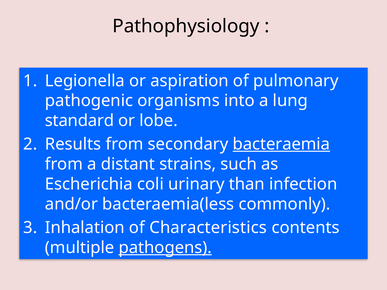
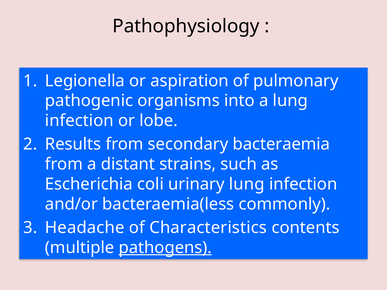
standard at (79, 121): standard -> infection
bacteraemia underline: present -> none
urinary than: than -> lung
Inhalation: Inhalation -> Headache
